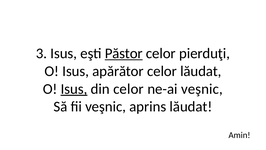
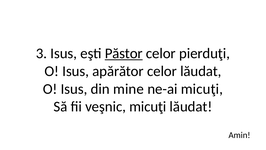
Isus at (74, 89) underline: present -> none
din celor: celor -> mine
ne-ai veşnic: veşnic -> micuţi
veşnic aprins: aprins -> micuţi
